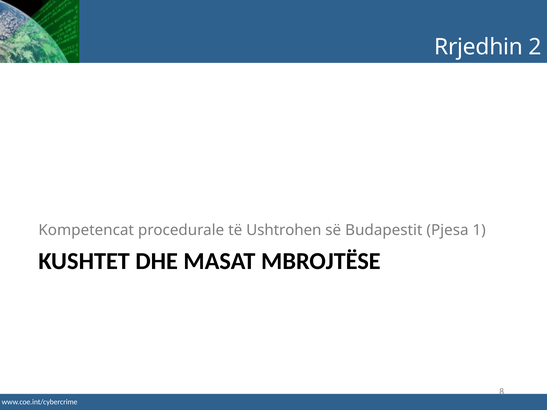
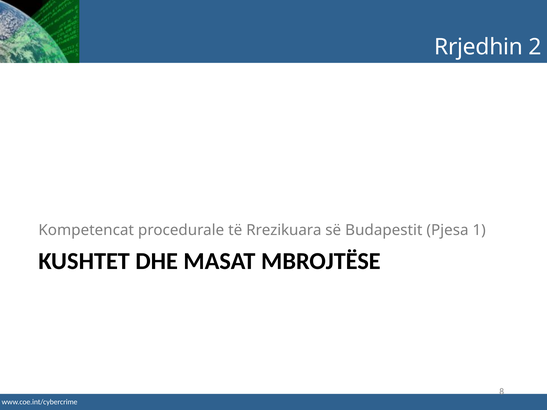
Ushtrohen: Ushtrohen -> Rrezikuara
